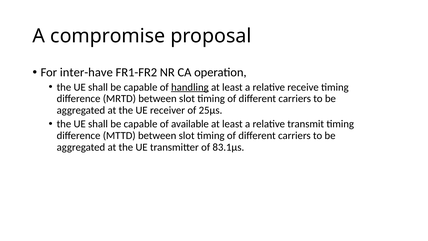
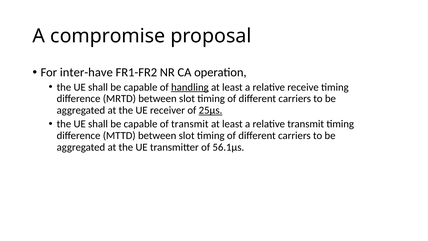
25µs underline: none -> present
of available: available -> transmit
83.1µs: 83.1µs -> 56.1µs
